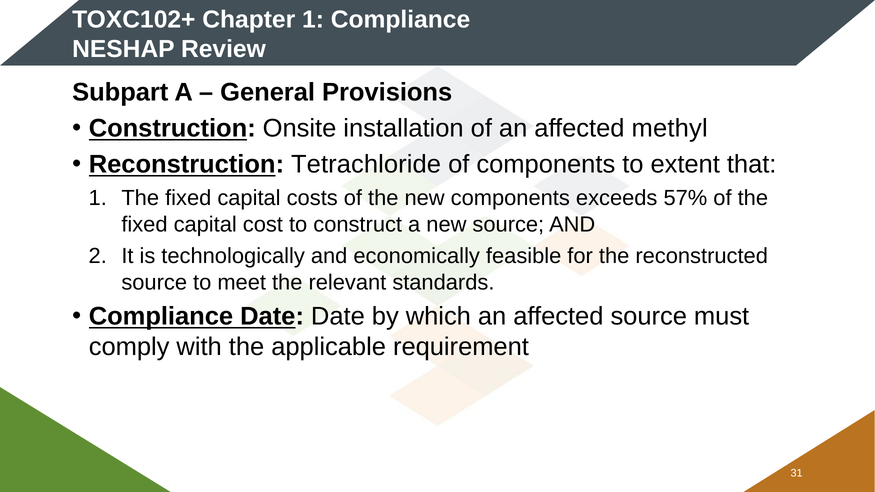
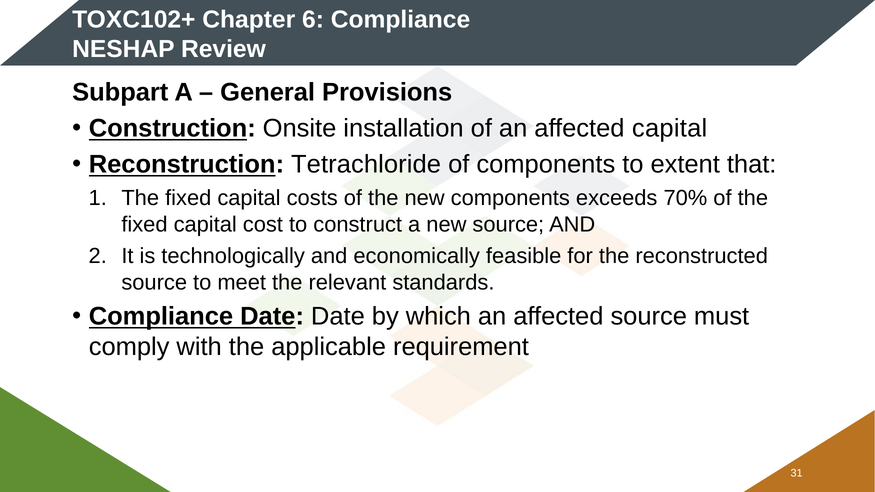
Chapter 1: 1 -> 6
affected methyl: methyl -> capital
57%: 57% -> 70%
